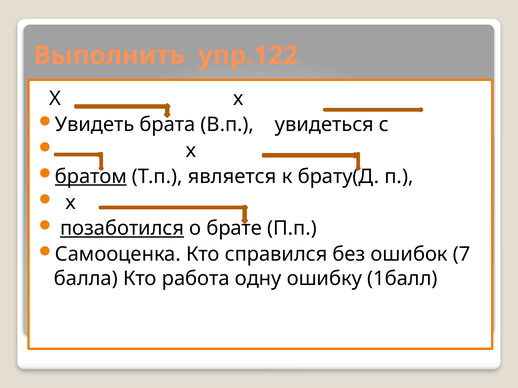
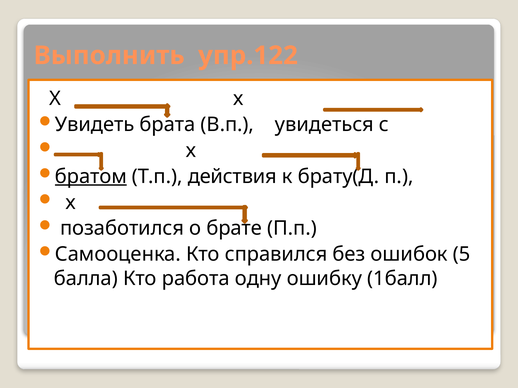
является: является -> действия
позаботился underline: present -> none
7: 7 -> 5
